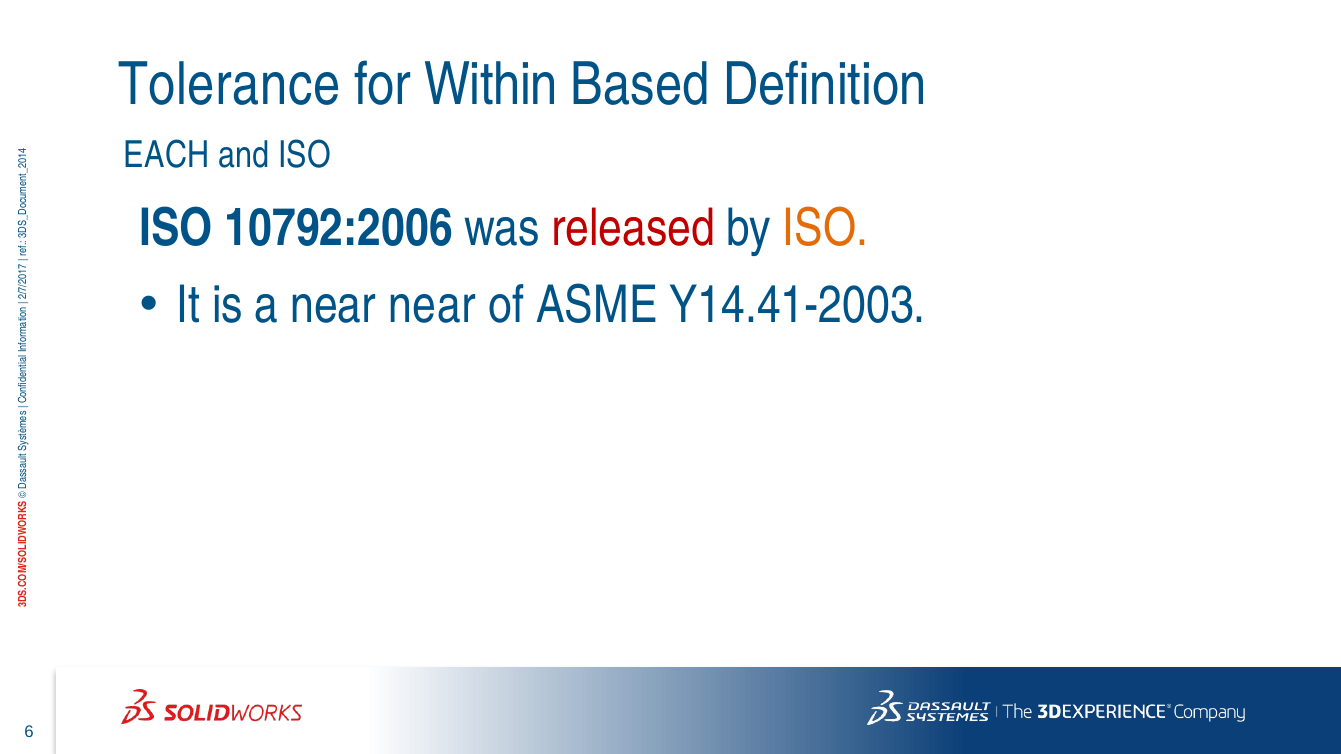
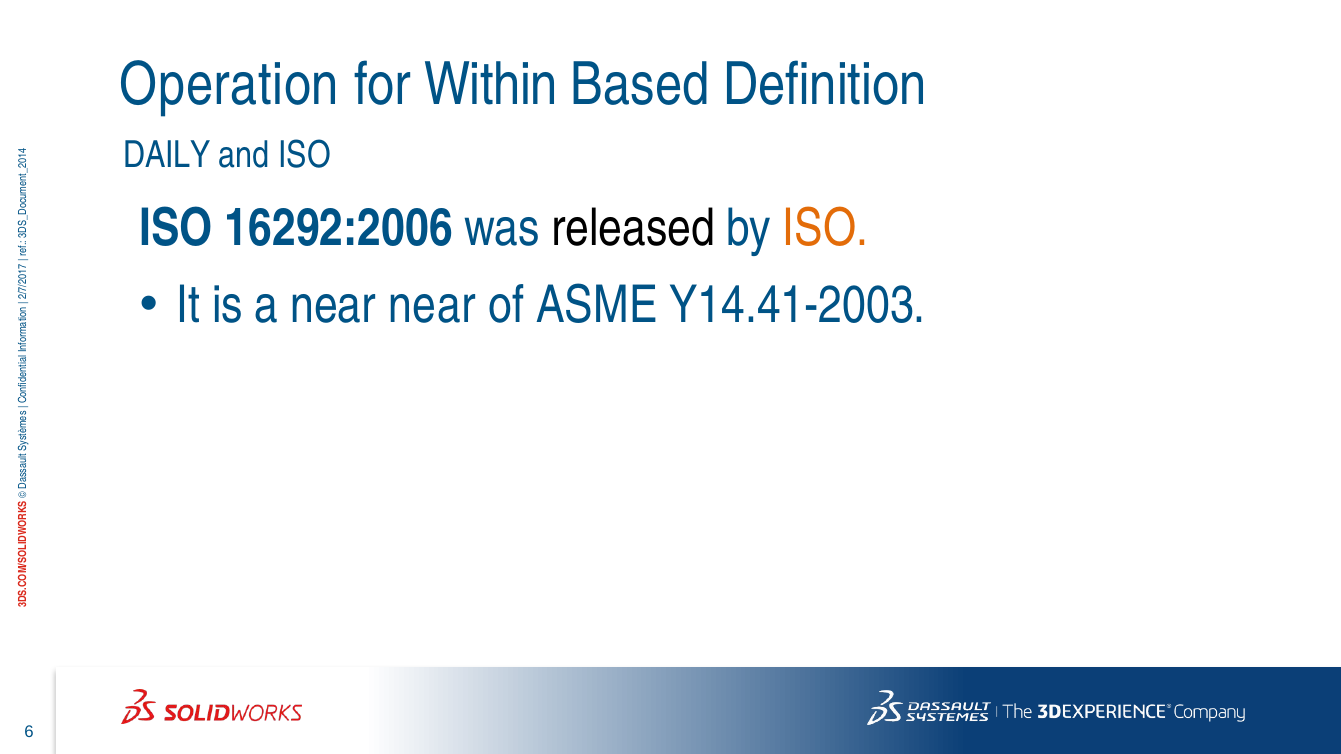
Tolerance: Tolerance -> Operation
EACH: EACH -> DAILY
10792:2006: 10792:2006 -> 16292:2006
released colour: red -> black
